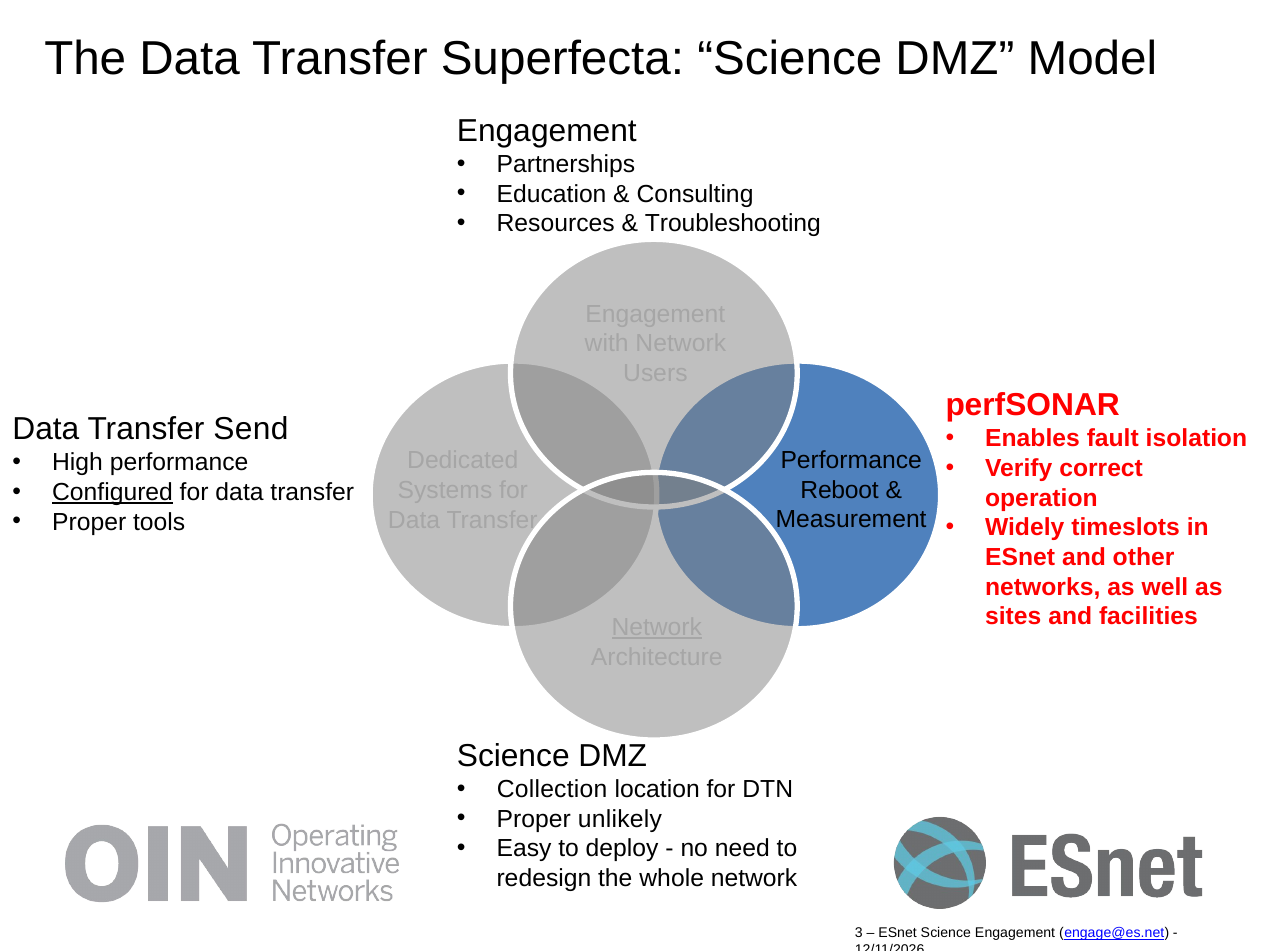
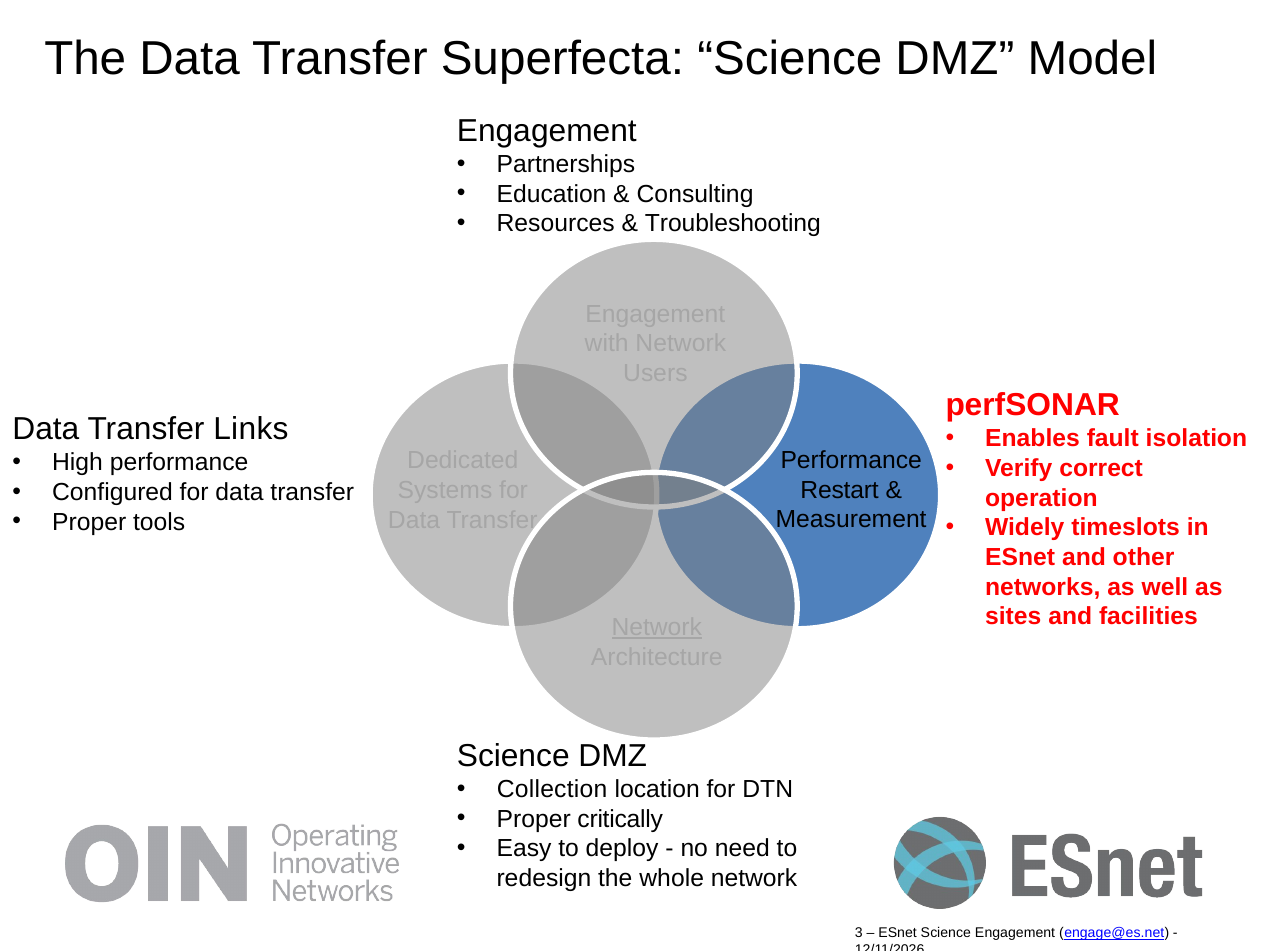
Send: Send -> Links
Reboot: Reboot -> Restart
Configured underline: present -> none
unlikely: unlikely -> critically
